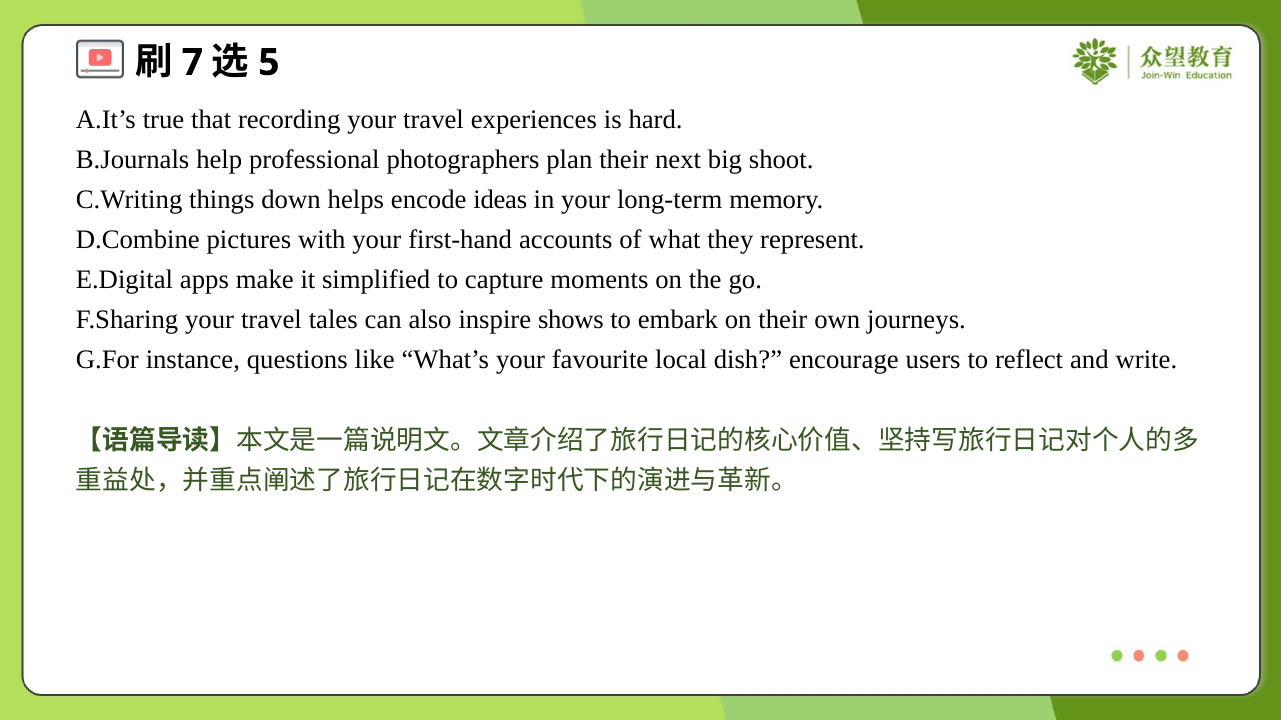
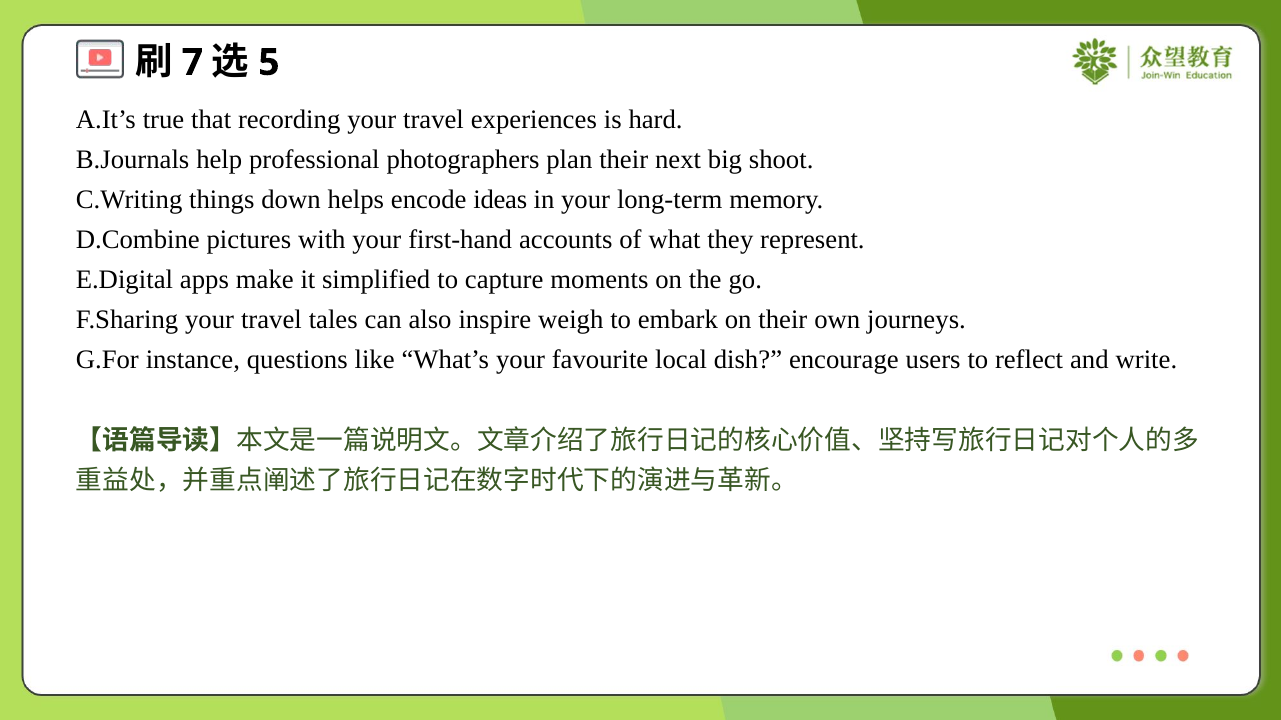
shows: shows -> weigh
